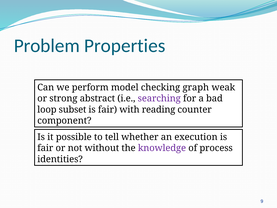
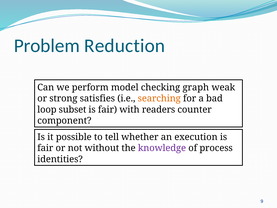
Properties: Properties -> Reduction
abstract: abstract -> satisfies
searching colour: purple -> orange
reading: reading -> readers
